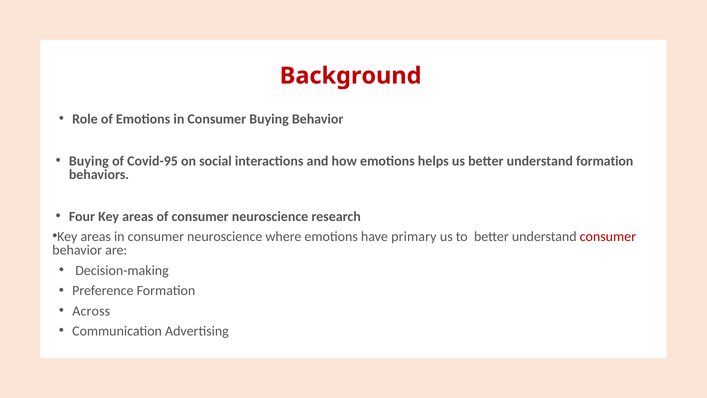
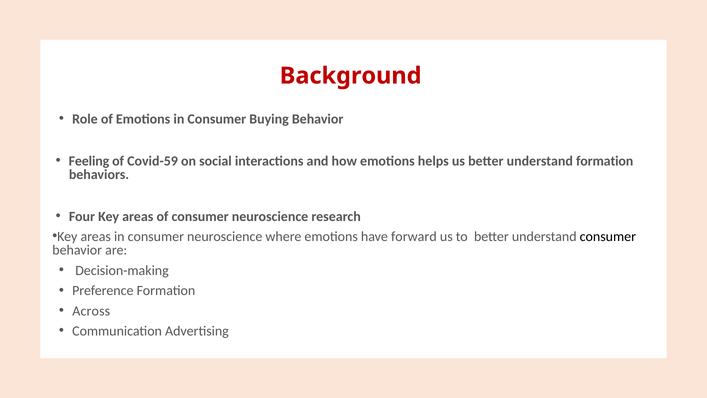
Buying at (89, 161): Buying -> Feeling
Covid-95: Covid-95 -> Covid-59
primary: primary -> forward
consumer at (608, 236) colour: red -> black
